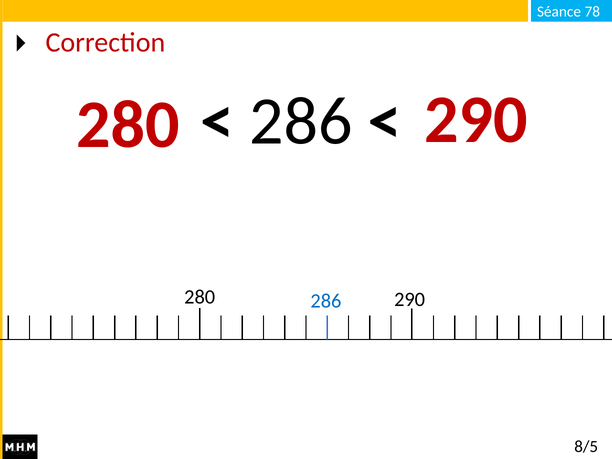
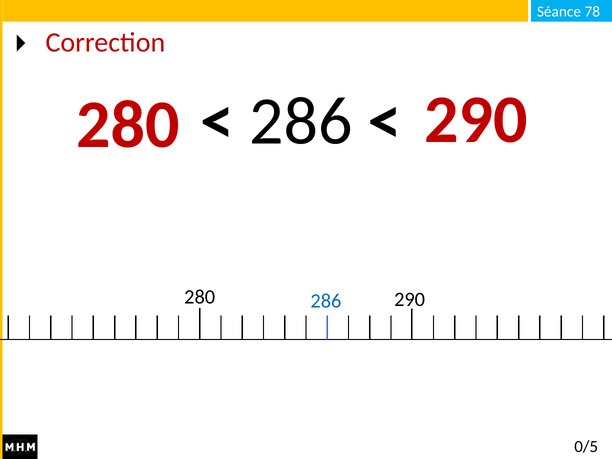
8/5: 8/5 -> 0/5
